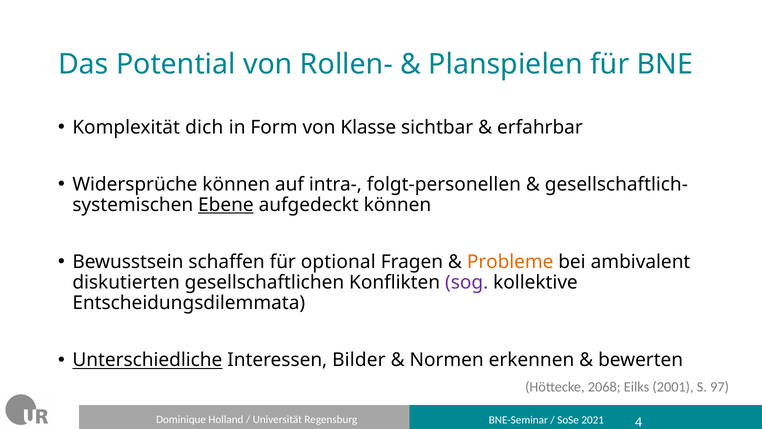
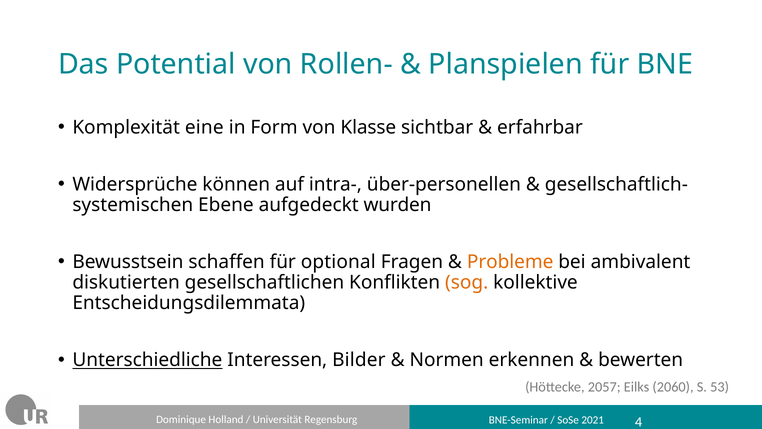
dich: dich -> eine
folgt-personellen: folgt-personellen -> über-personellen
Ebene underline: present -> none
aufgedeckt können: können -> wurden
sog colour: purple -> orange
2068: 2068 -> 2057
2001: 2001 -> 2060
97: 97 -> 53
